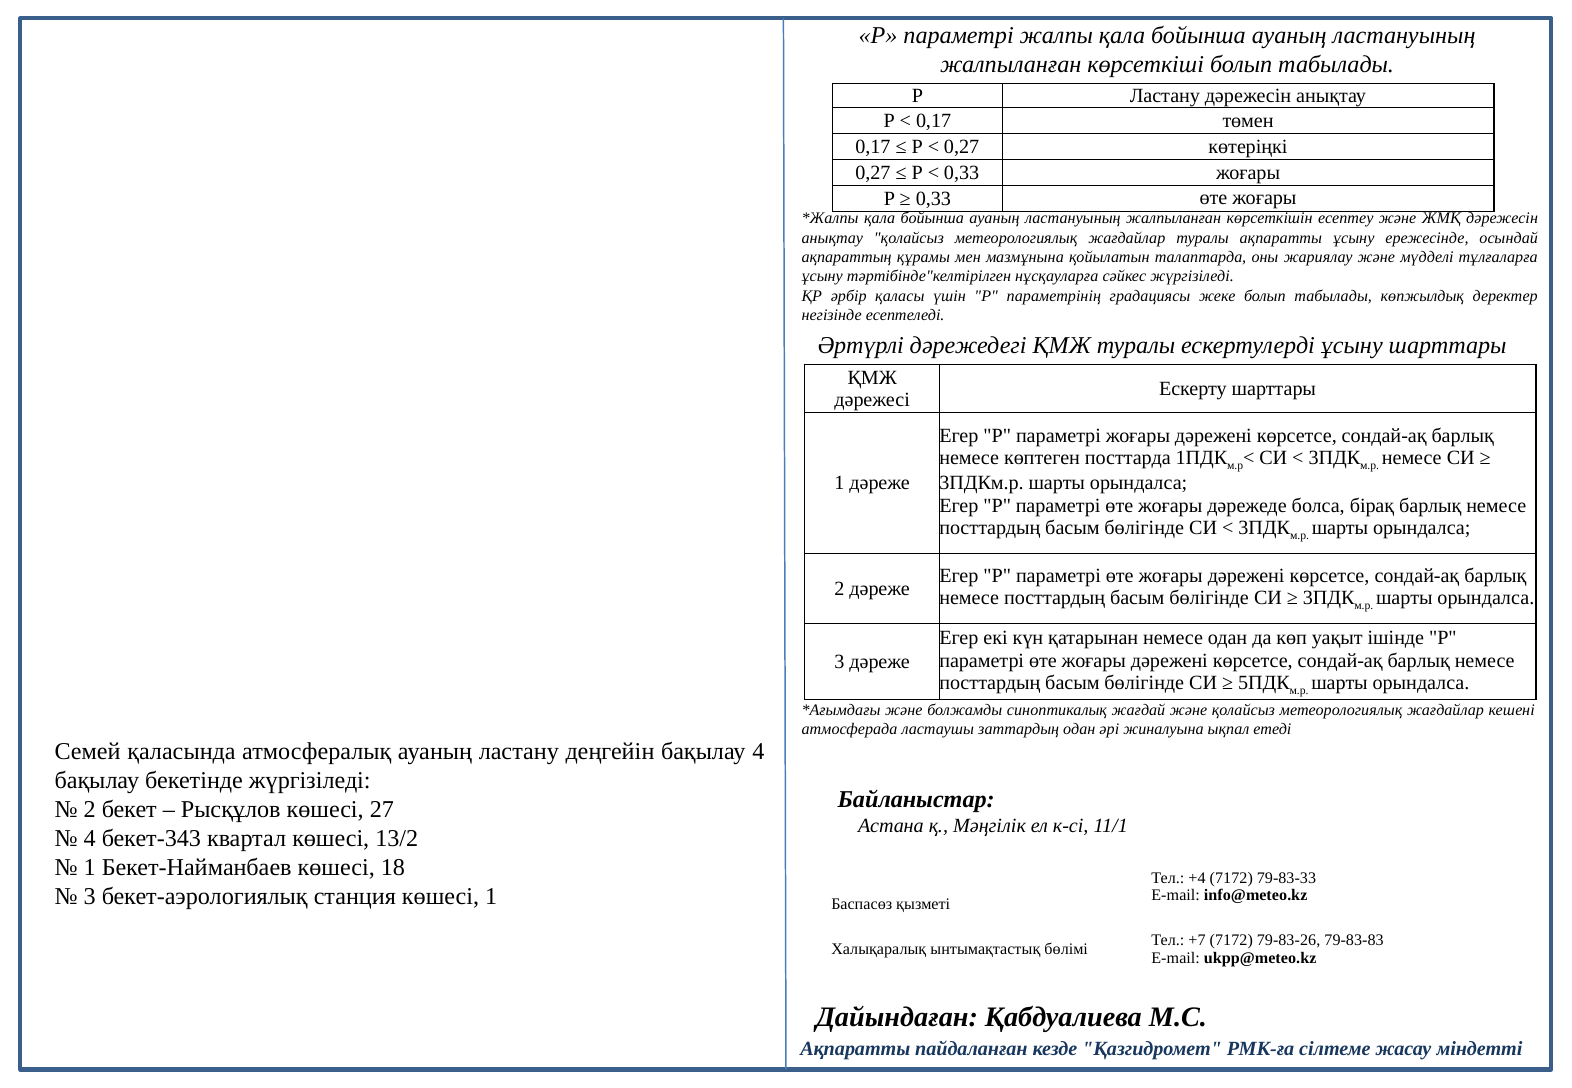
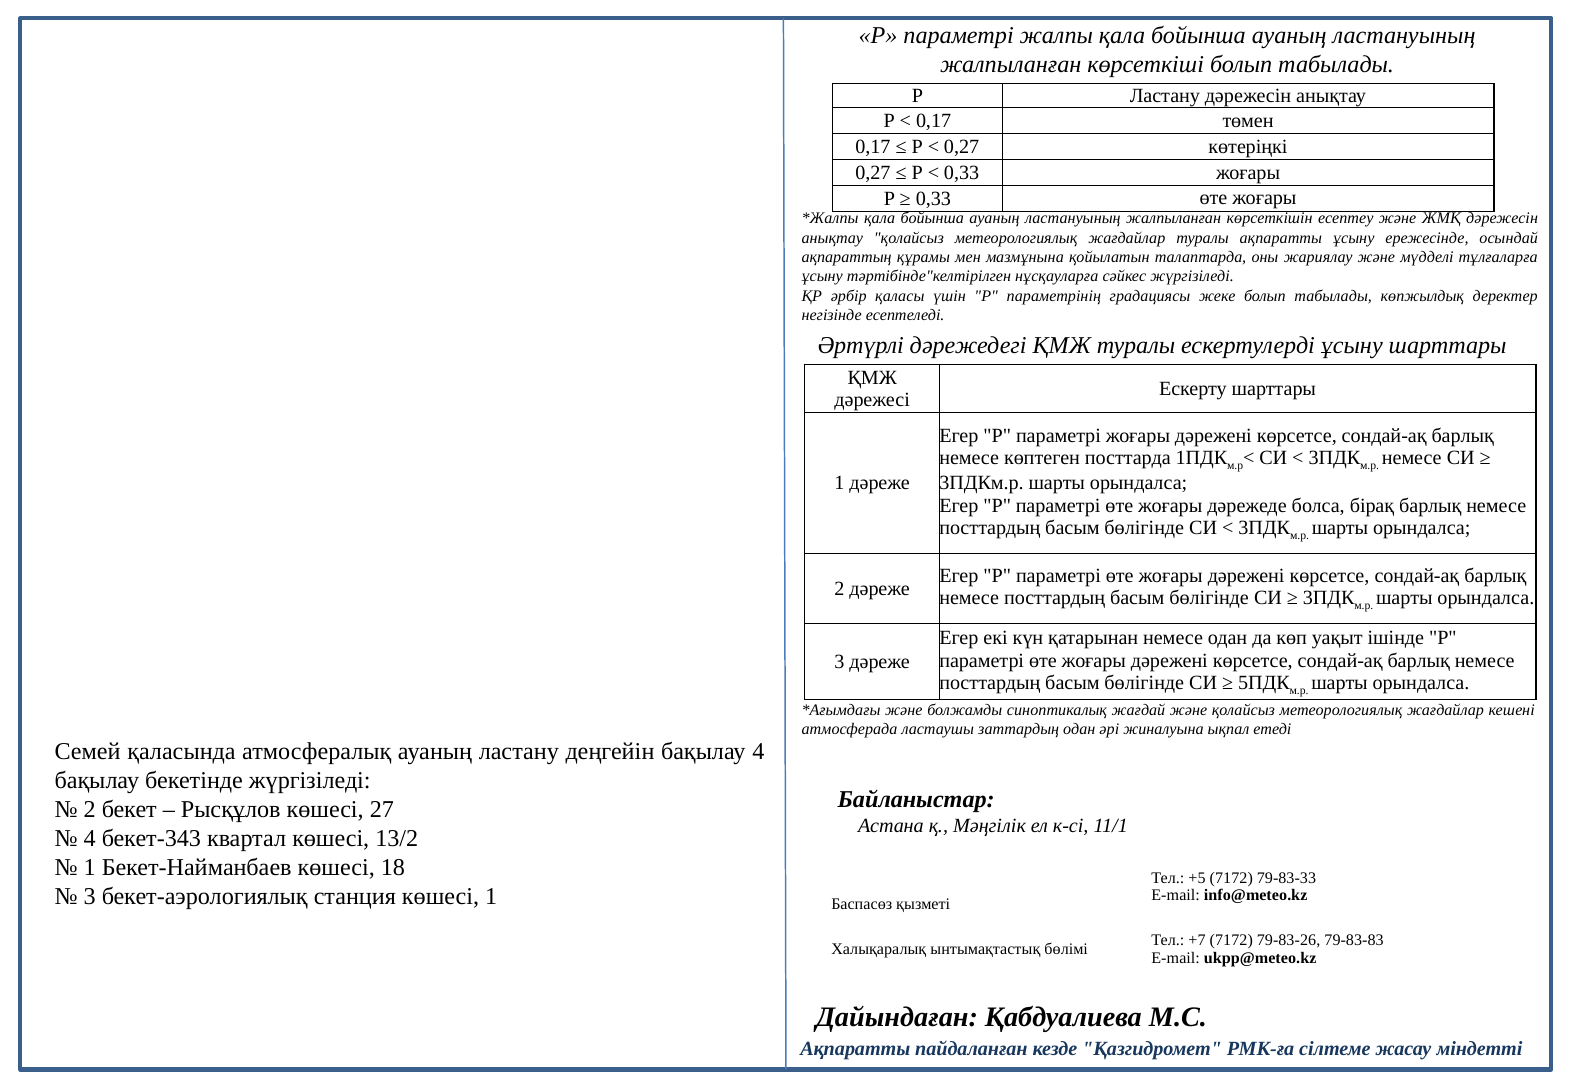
+4: +4 -> +5
